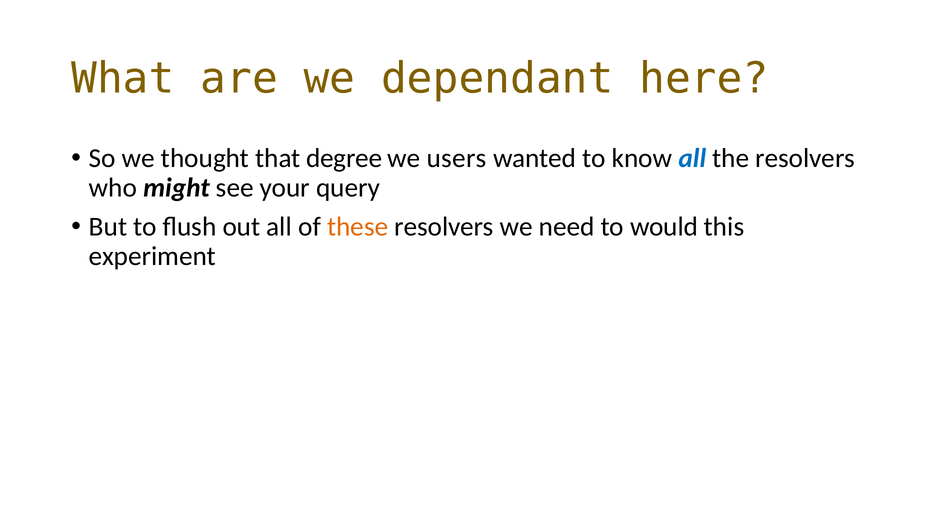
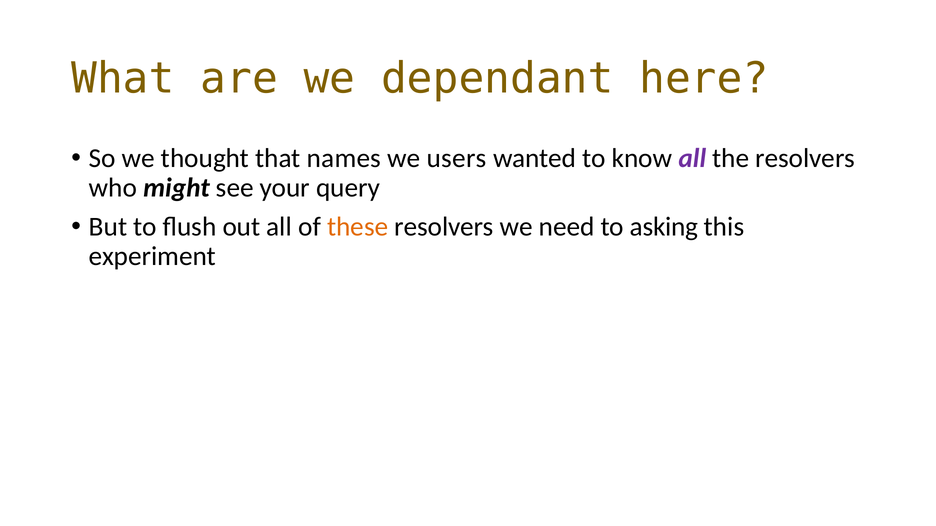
degree: degree -> names
all at (692, 158) colour: blue -> purple
would: would -> asking
